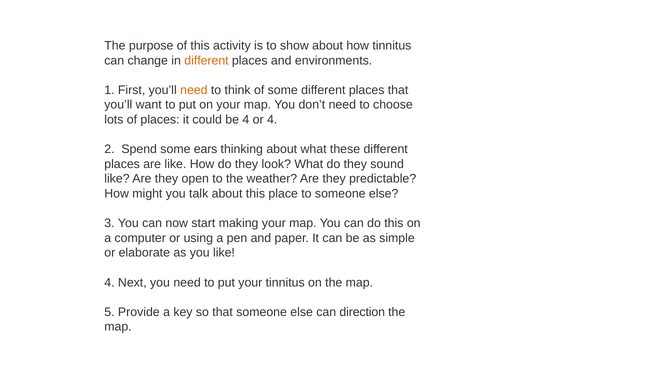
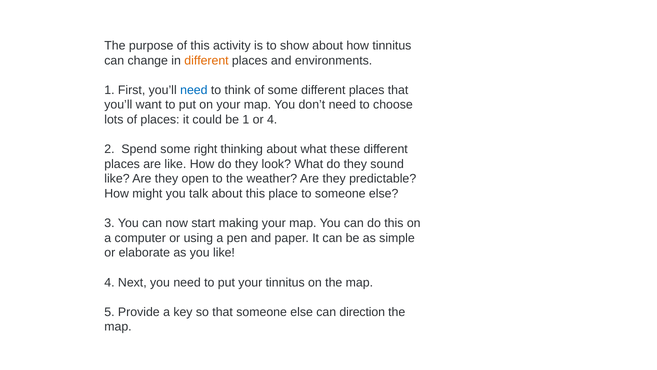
need at (194, 90) colour: orange -> blue
be 4: 4 -> 1
ears: ears -> right
